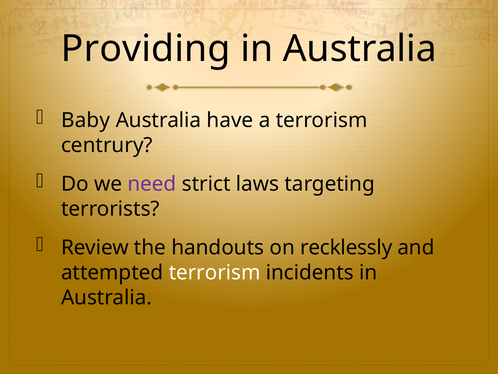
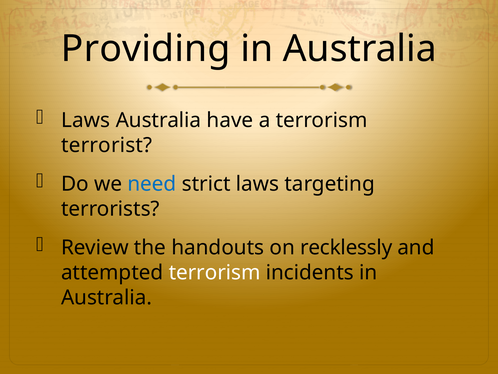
Baby at (86, 120): Baby -> Laws
centrury: centrury -> terrorist
need colour: purple -> blue
